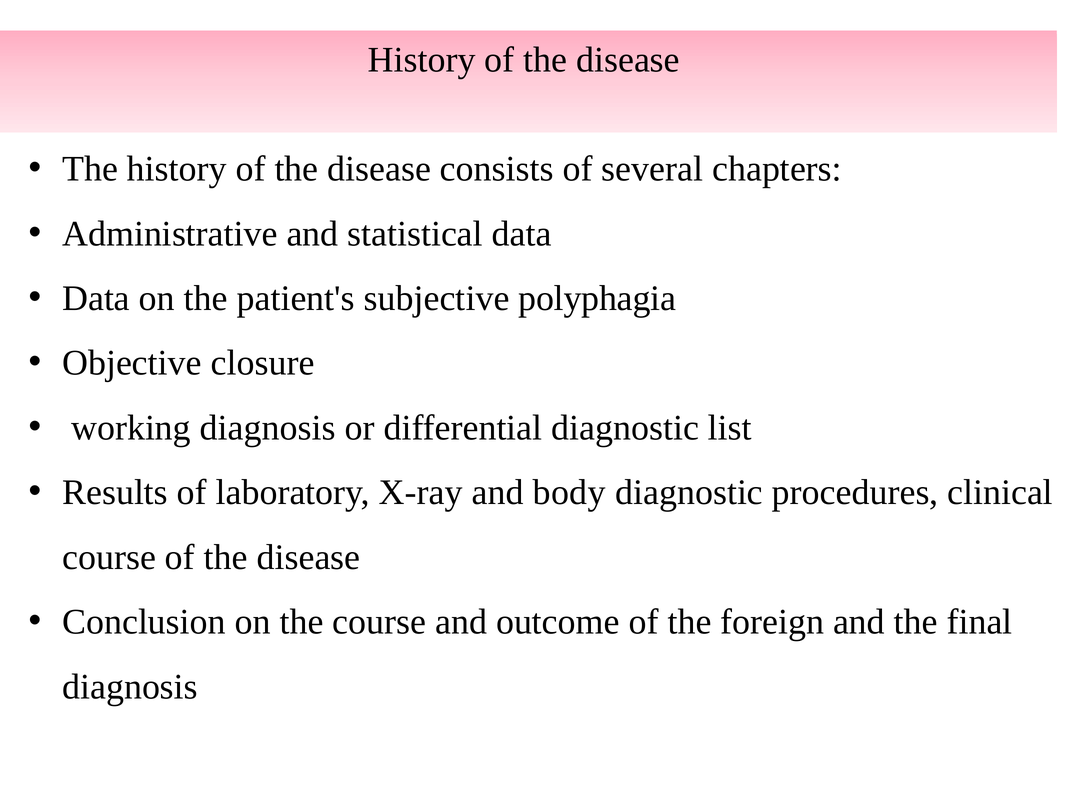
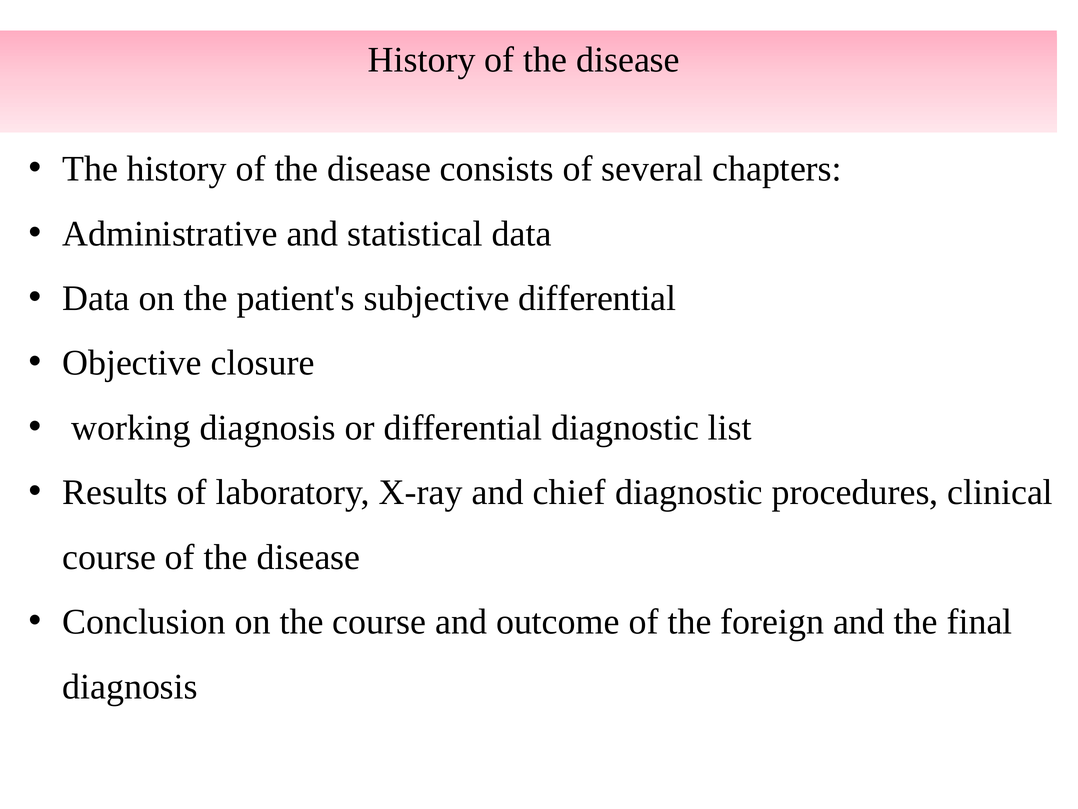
subjective polyphagia: polyphagia -> differential
body: body -> chief
